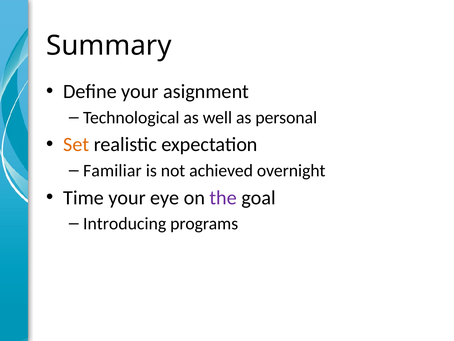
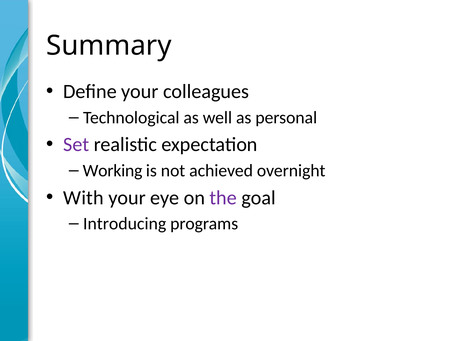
asignment: asignment -> colleagues
Set colour: orange -> purple
Familiar: Familiar -> Working
Time: Time -> With
